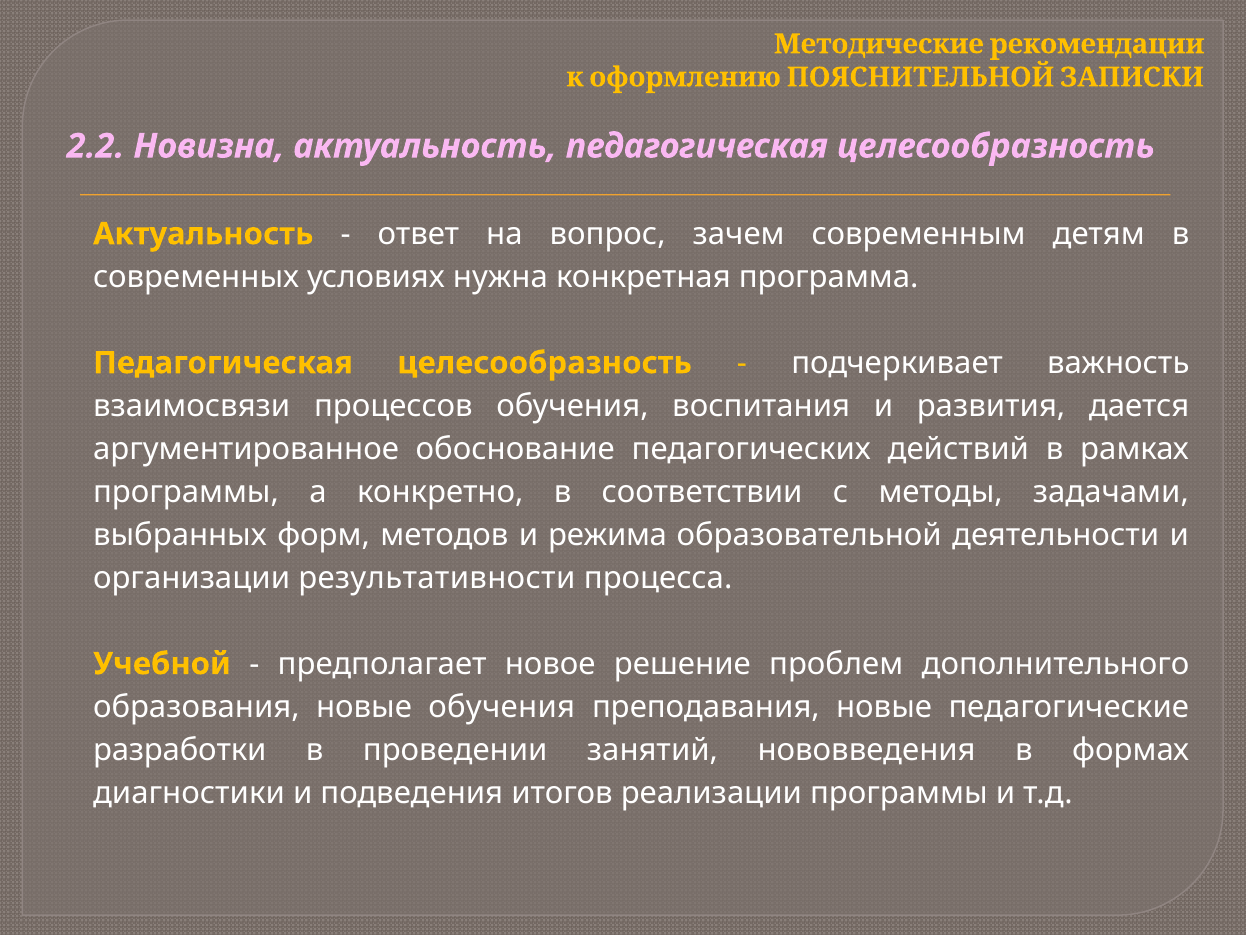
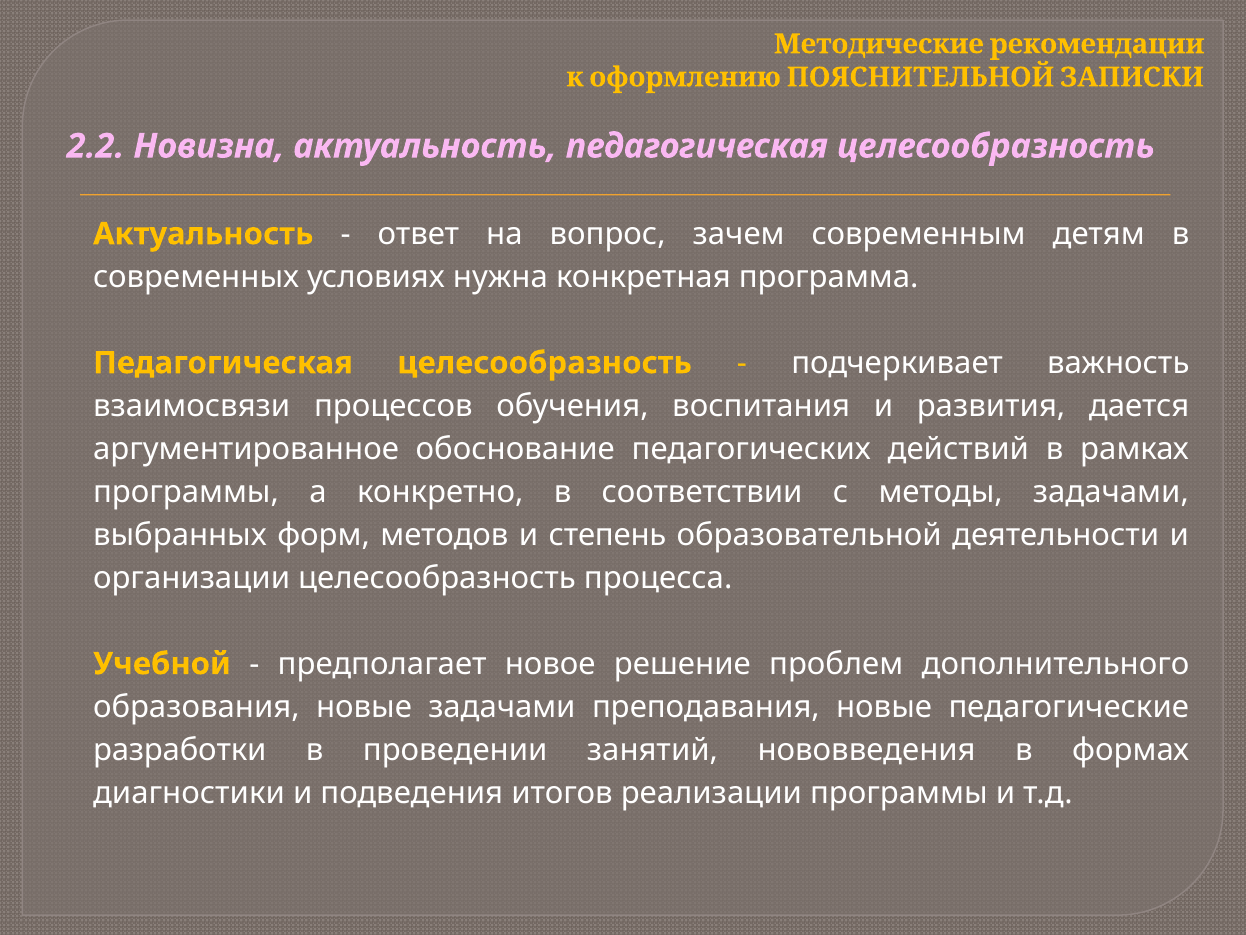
режима: режима -> степень
организации результативности: результативности -> целесообразность
новые обучения: обучения -> задачами
